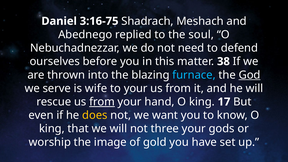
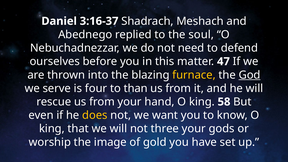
3:16-75: 3:16-75 -> 3:16-37
38: 38 -> 47
furnace colour: light blue -> yellow
wife: wife -> four
to your: your -> than
from at (102, 102) underline: present -> none
17: 17 -> 58
